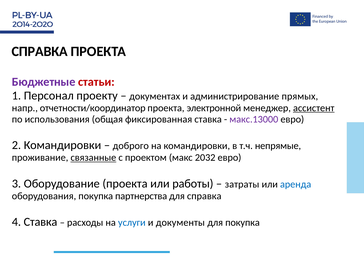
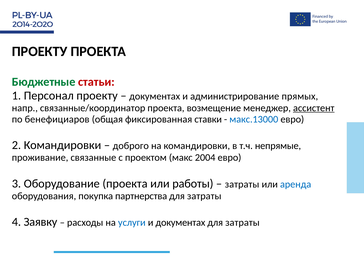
СПРАВКА at (40, 52): СПРАВКА -> ПРОЕКТУ
Бюджетные colour: purple -> green
отчетности/координатор: отчетности/координатор -> связанные/координатор
электронной: электронной -> возмещение
использования: использования -> бенефициаров
фиксированная ставка: ставка -> ставки
макс.13000 colour: purple -> blue
связанные underline: present -> none
2032: 2032 -> 2004
справка at (204, 196): справка -> затраты
4 Ставка: Ставка -> Заявку
и документы: документы -> документах
покупка at (243, 223): покупка -> затраты
